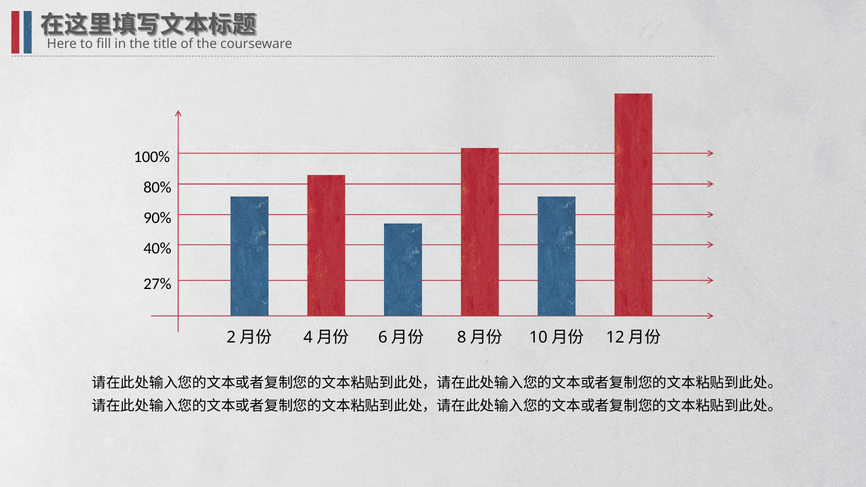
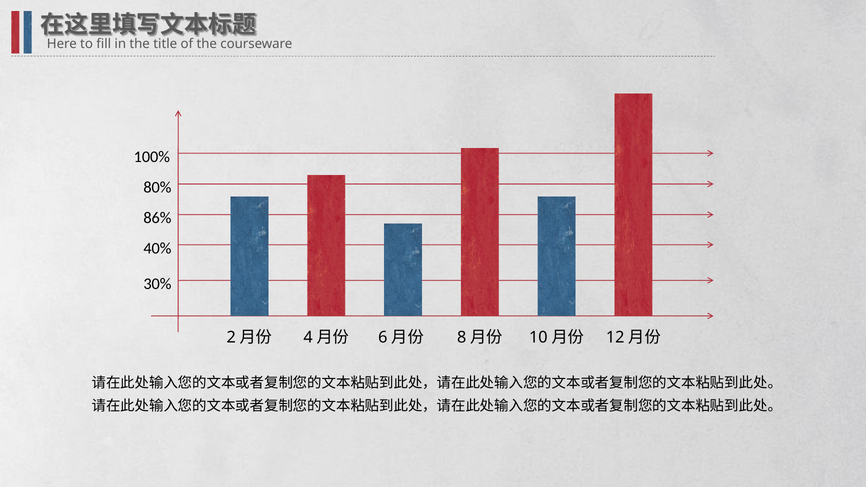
90%: 90% -> 86%
27%: 27% -> 30%
